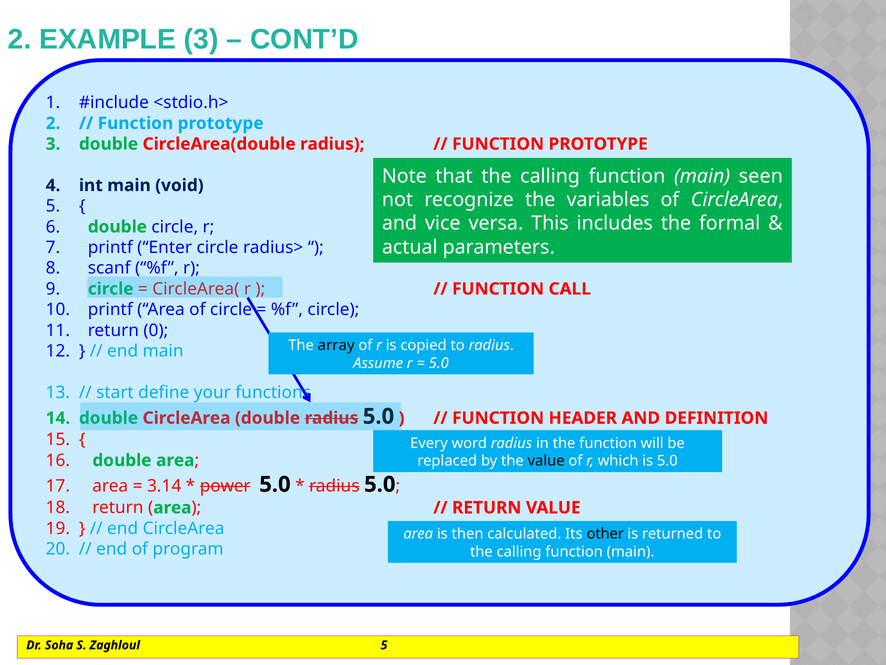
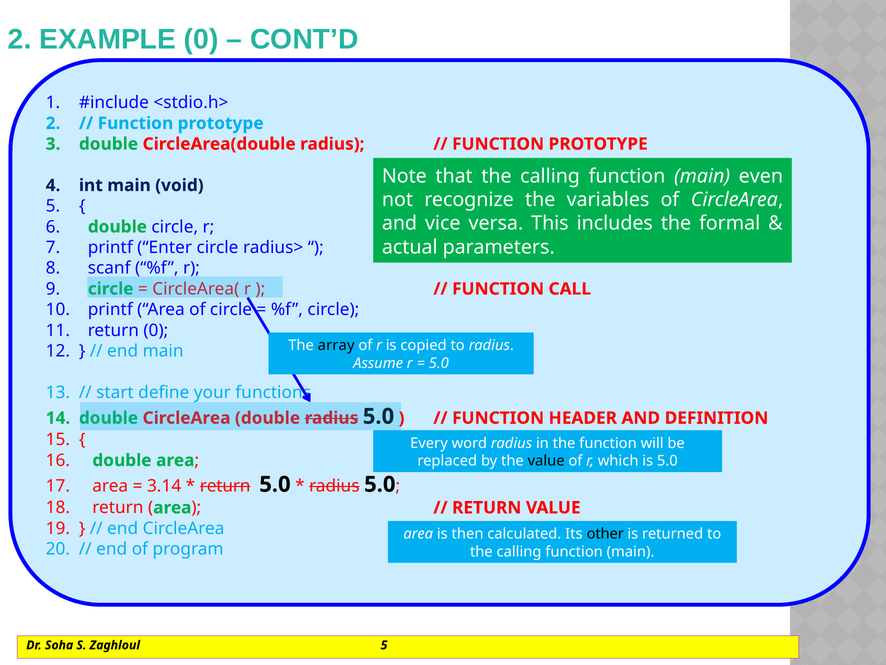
EXAMPLE 3: 3 -> 0
seen: seen -> even
power at (225, 486): power -> return
